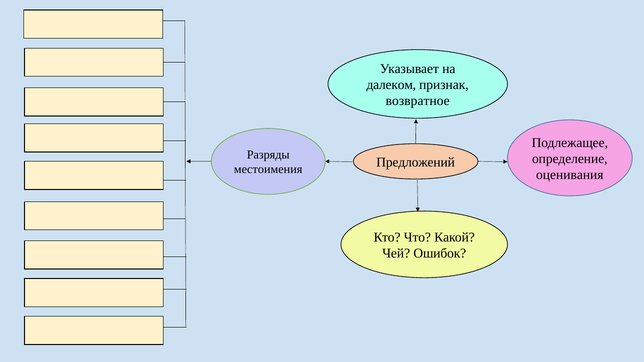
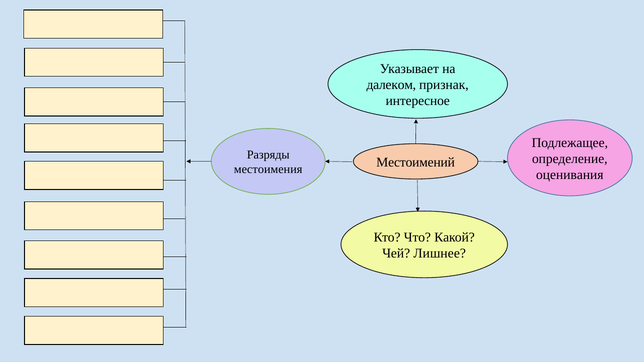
возвратное: возвратное -> интересное
Предложений: Предложений -> Местоимений
Ошибок: Ошибок -> Лишнее
